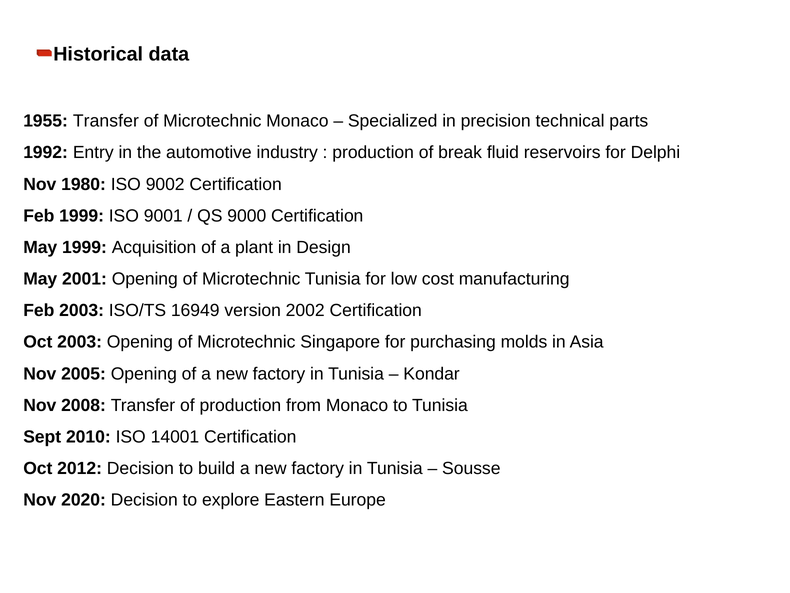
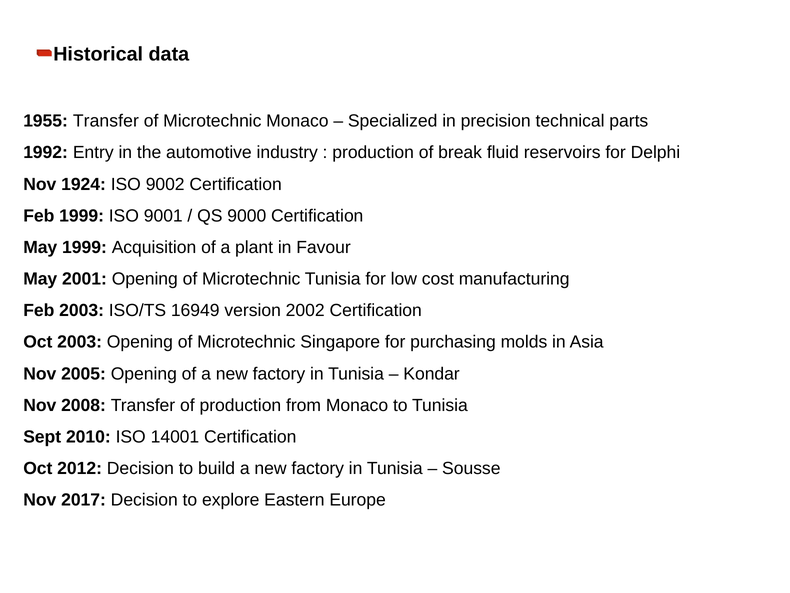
1980: 1980 -> 1924
Design: Design -> Favour
2020: 2020 -> 2017
